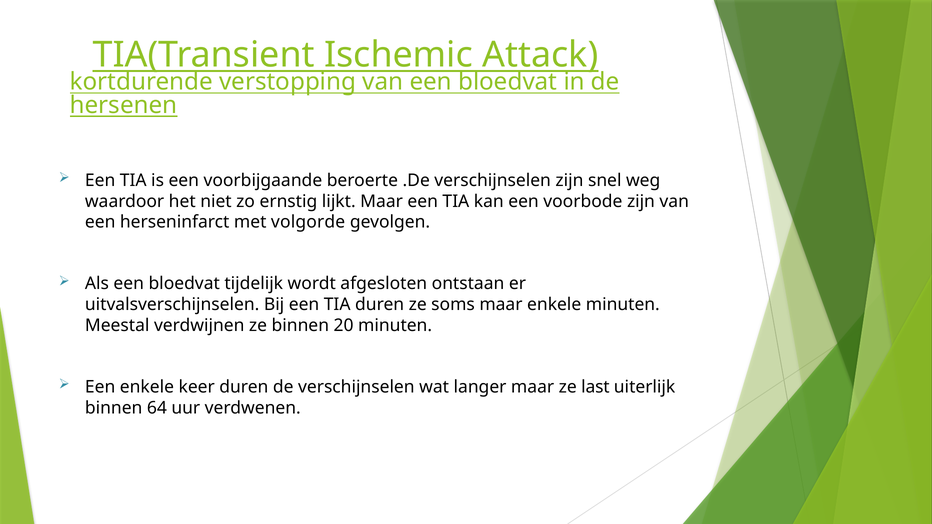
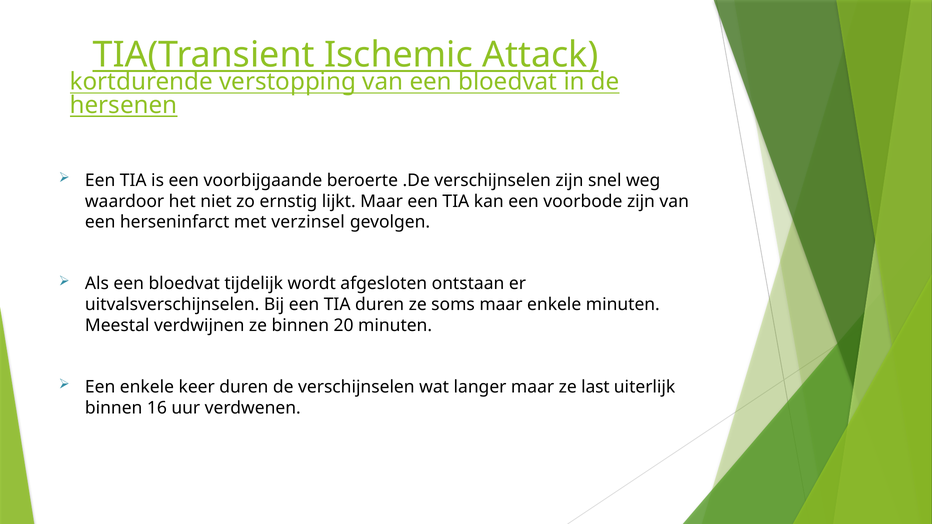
volgorde: volgorde -> verzinsel
64: 64 -> 16
